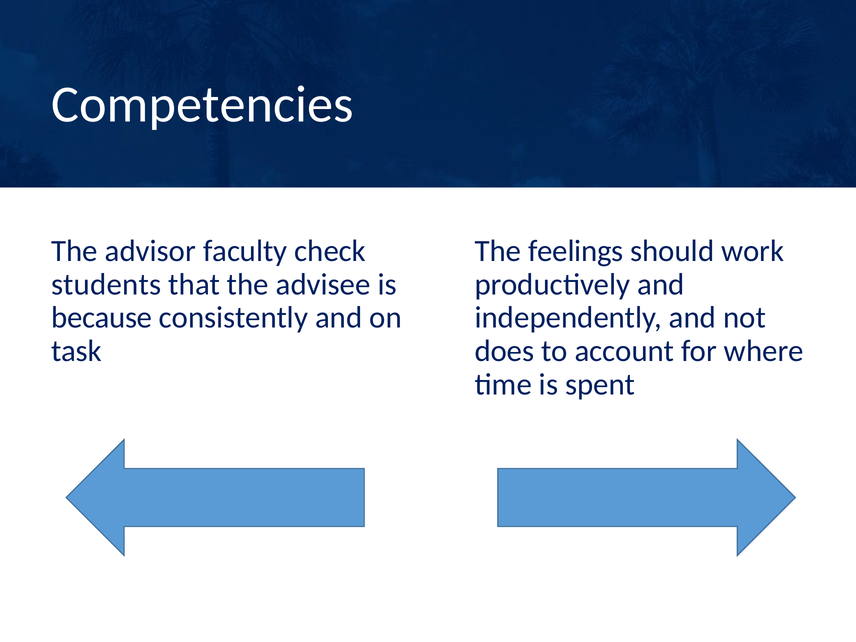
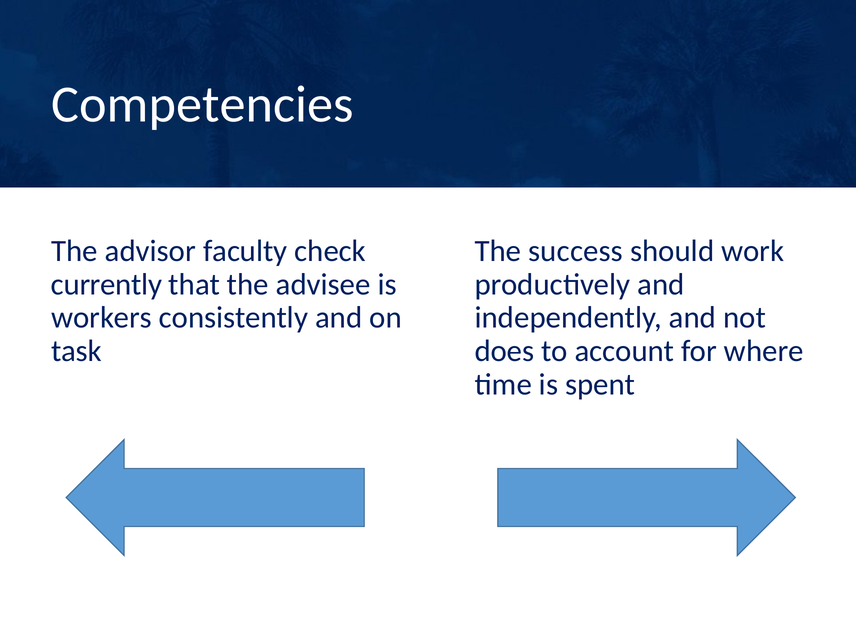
feelings: feelings -> success
students: students -> currently
because: because -> workers
